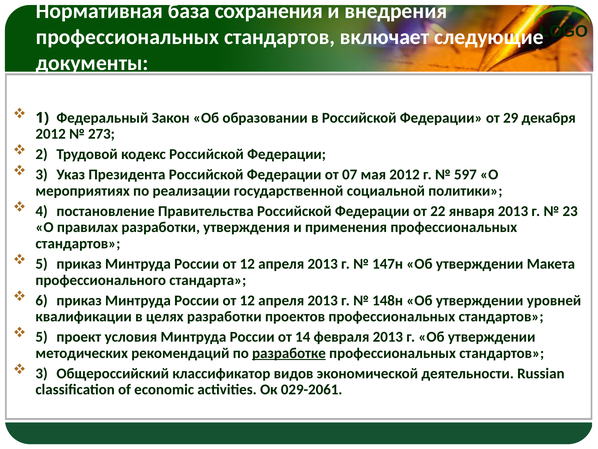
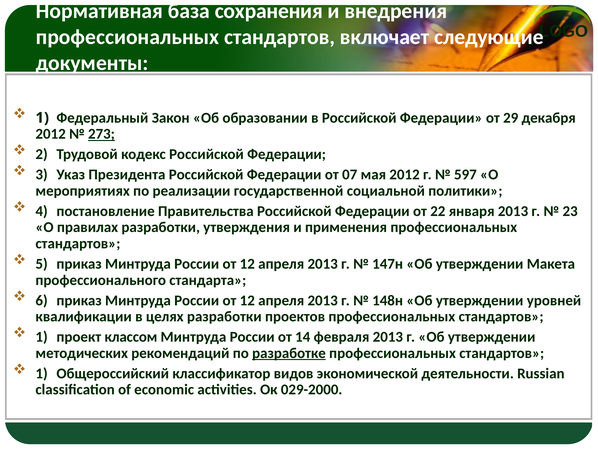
273 underline: none -> present
5 at (42, 337): 5 -> 1
условия: условия -> классом
3 at (42, 373): 3 -> 1
029-2061: 029-2061 -> 029-2000
